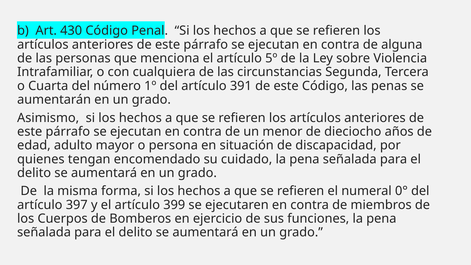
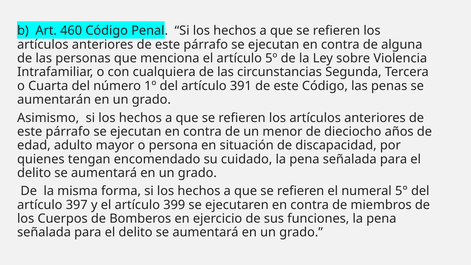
430: 430 -> 460
0°: 0° -> 5°
